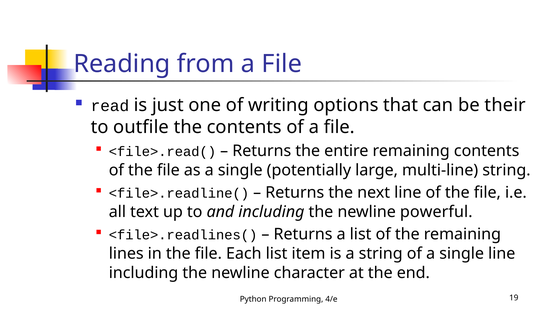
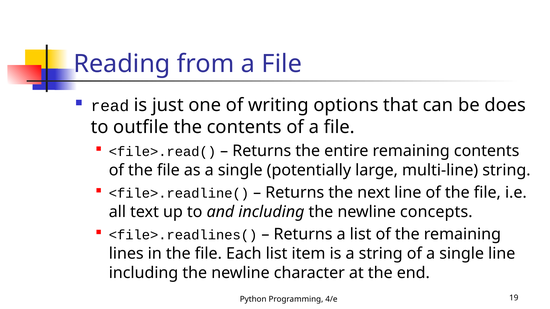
their: their -> does
powerful: powerful -> concepts
